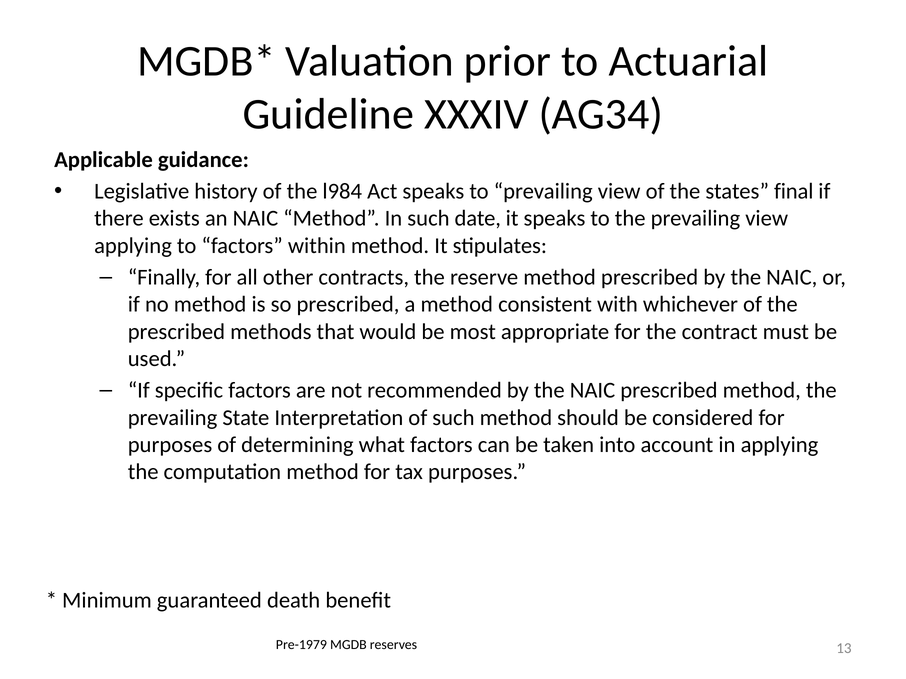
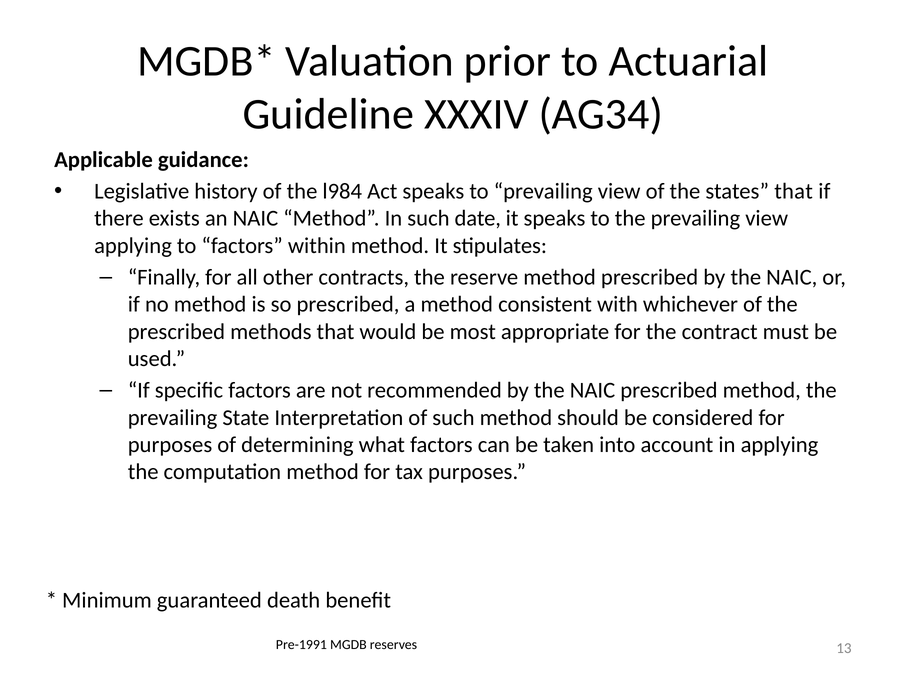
states final: final -> that
Pre-1979: Pre-1979 -> Pre-1991
